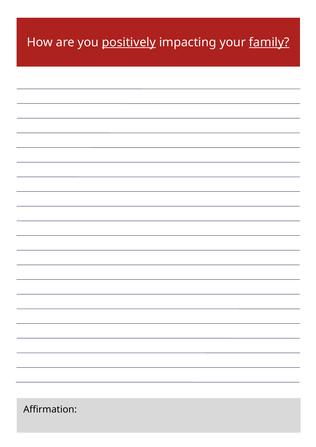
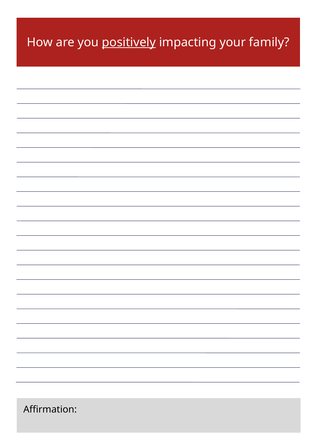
family underline: present -> none
